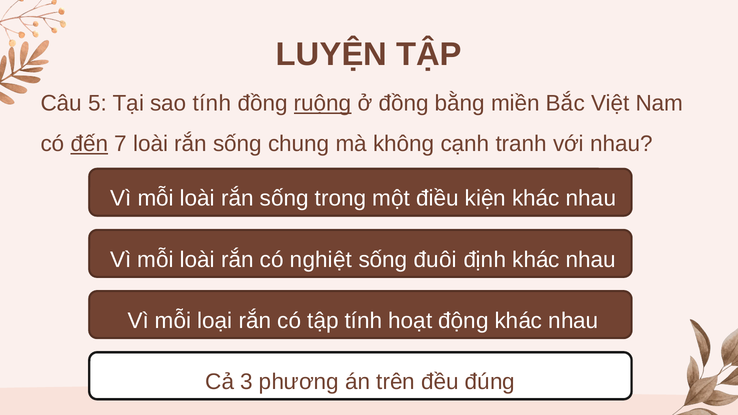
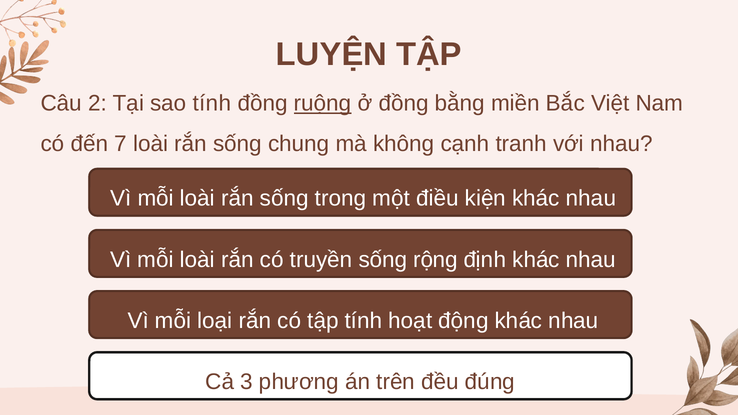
5: 5 -> 2
đến underline: present -> none
nghiệt: nghiệt -> truyền
đuôi: đuôi -> rộng
